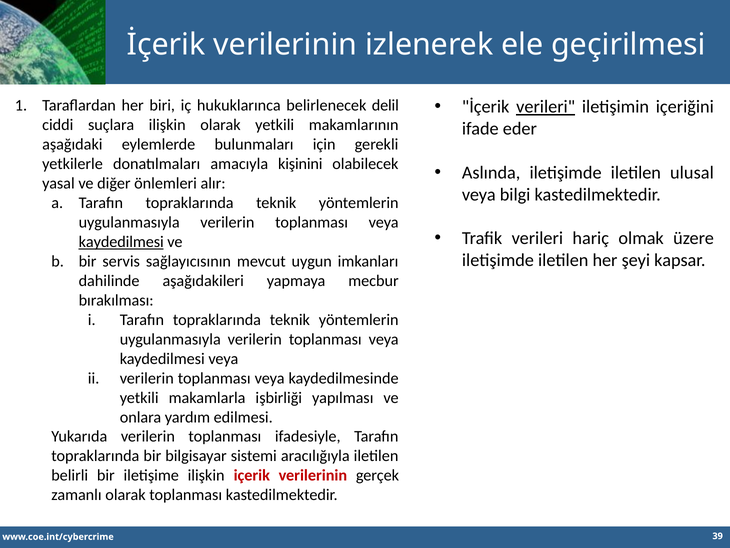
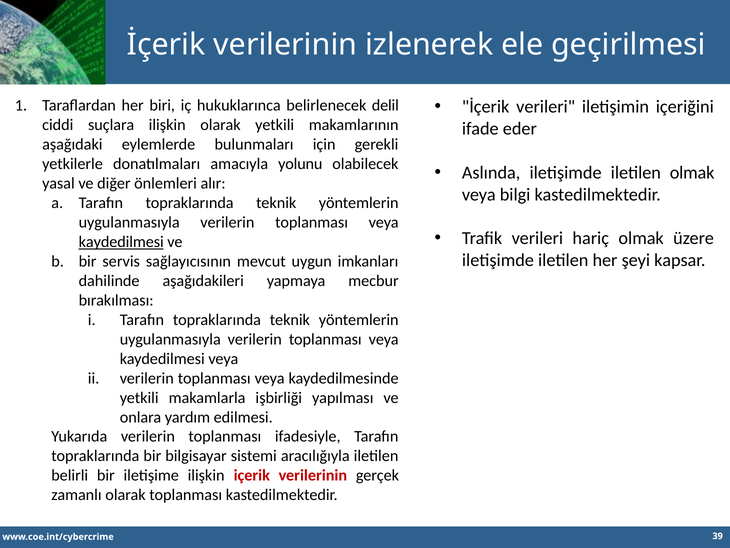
verileri at (546, 107) underline: present -> none
kişinini: kişinini -> yolunu
iletilen ulusal: ulusal -> olmak
